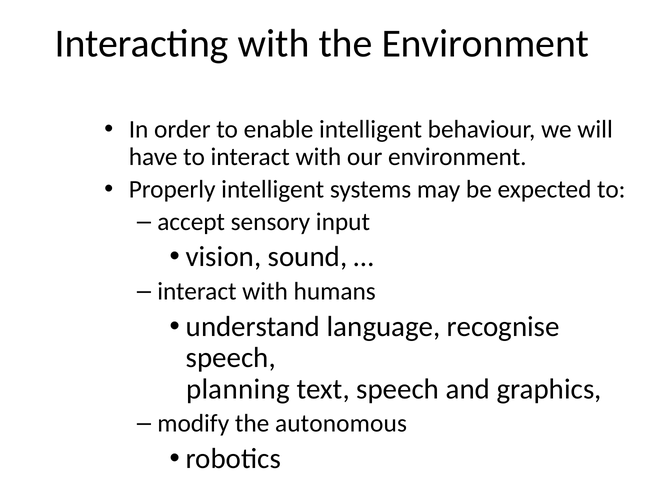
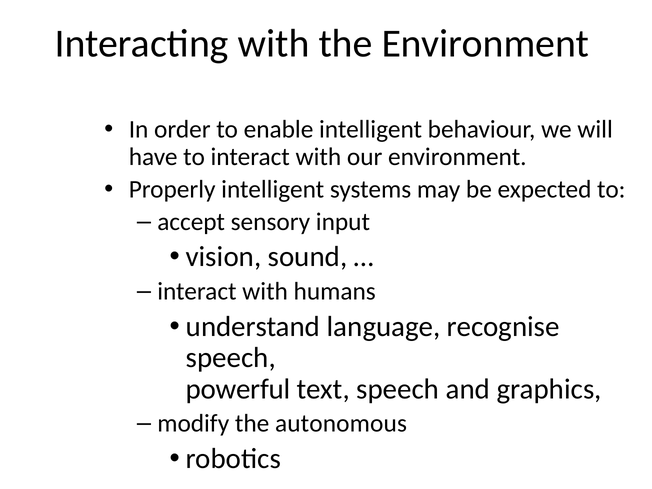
planning: planning -> powerful
